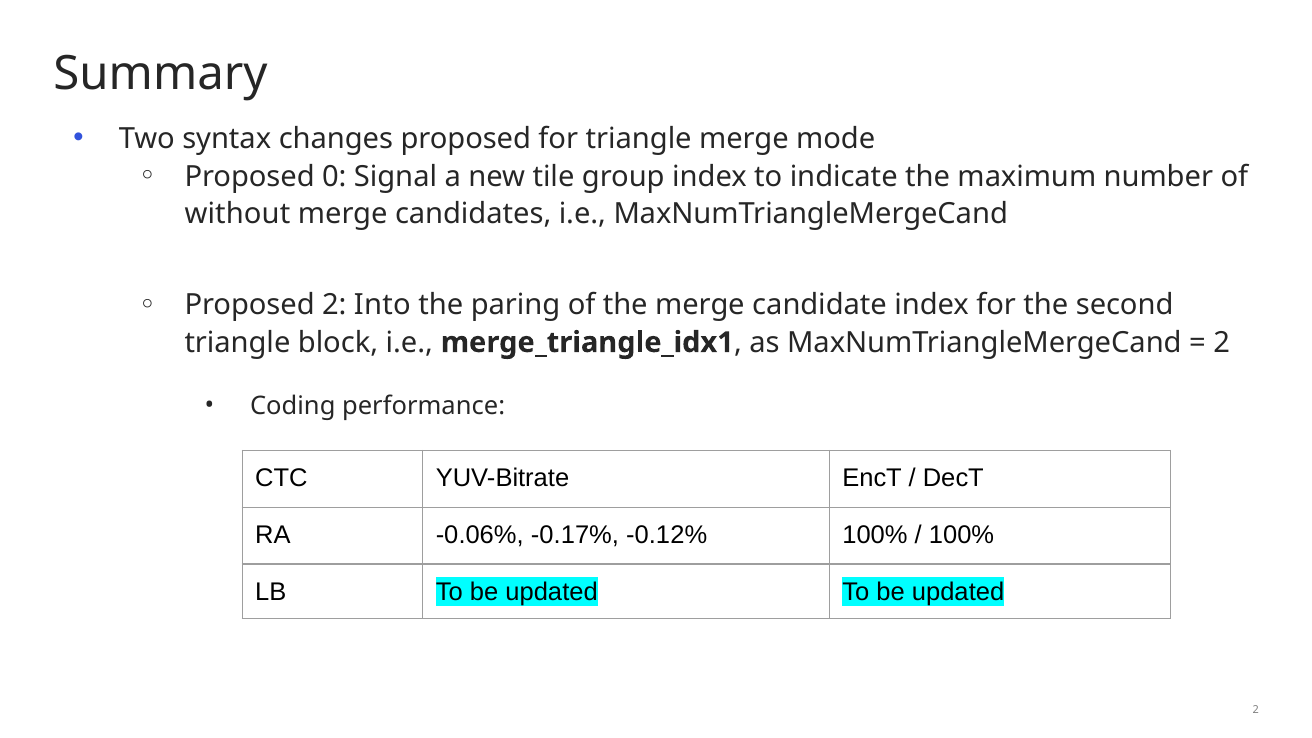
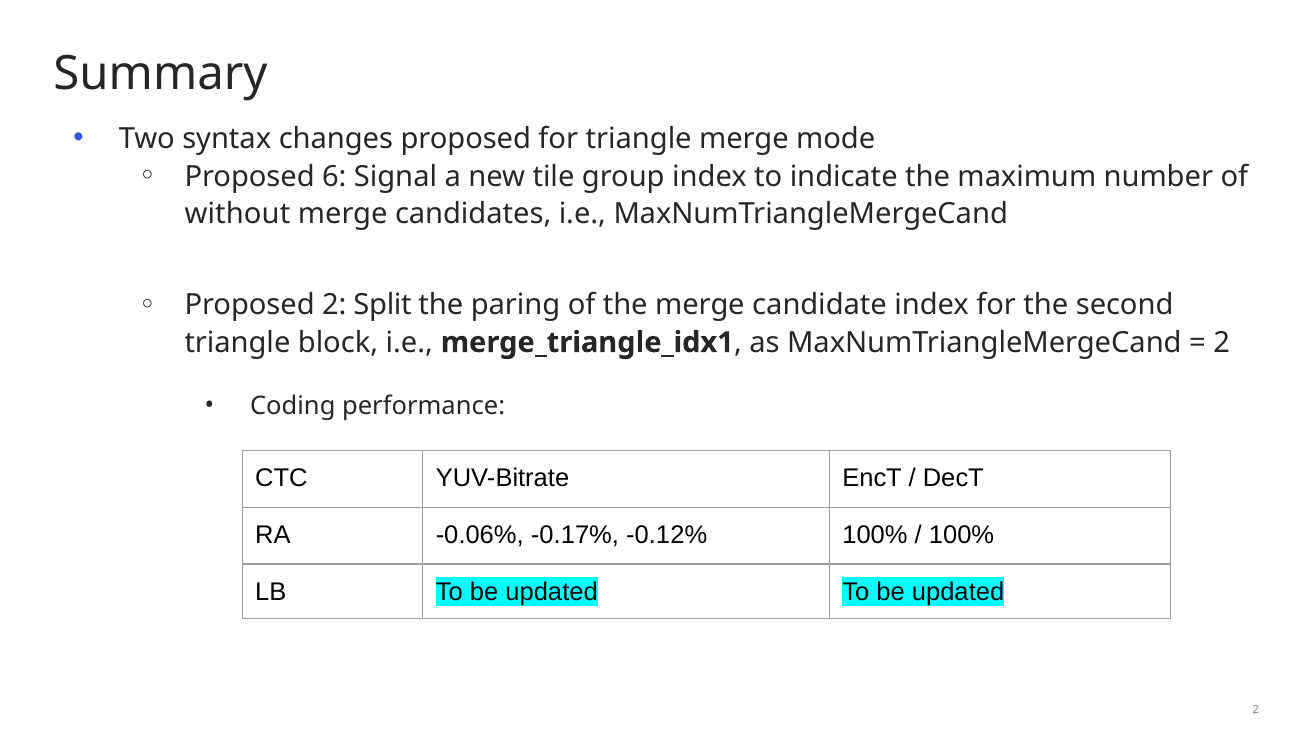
0: 0 -> 6
Into: Into -> Split
